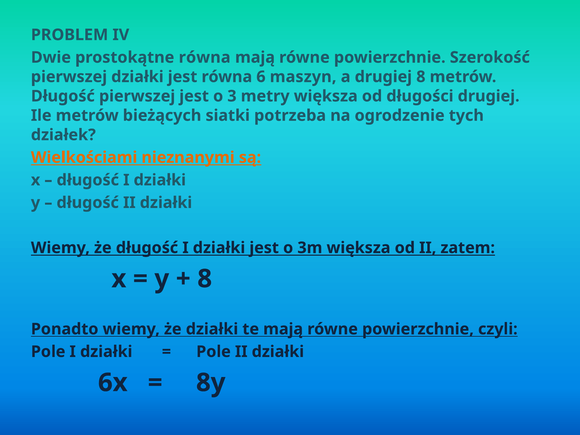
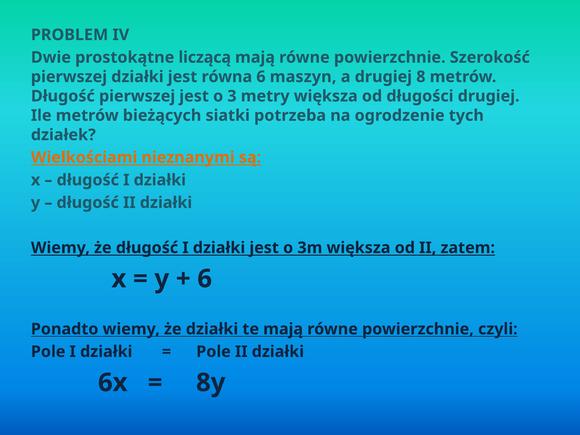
prostokątne równa: równa -> liczącą
8 at (205, 279): 8 -> 6
